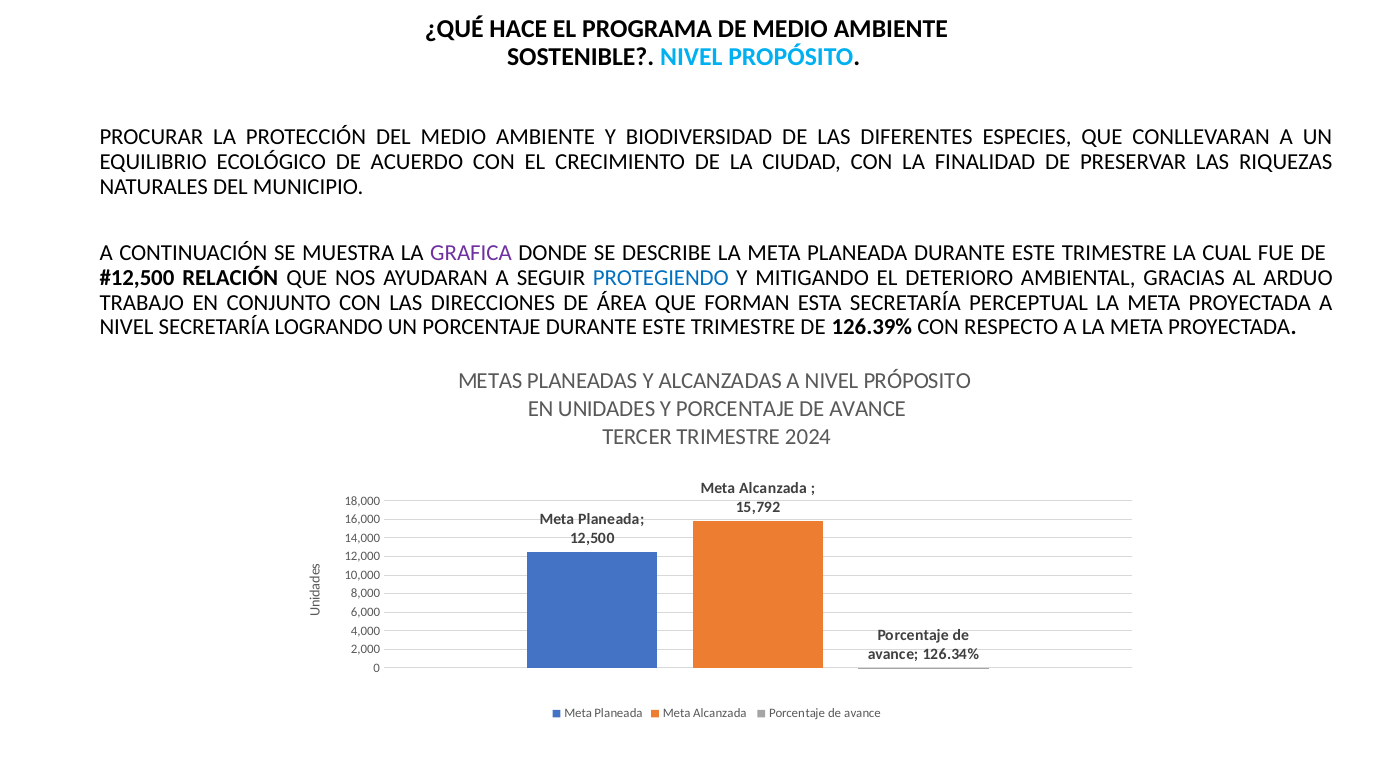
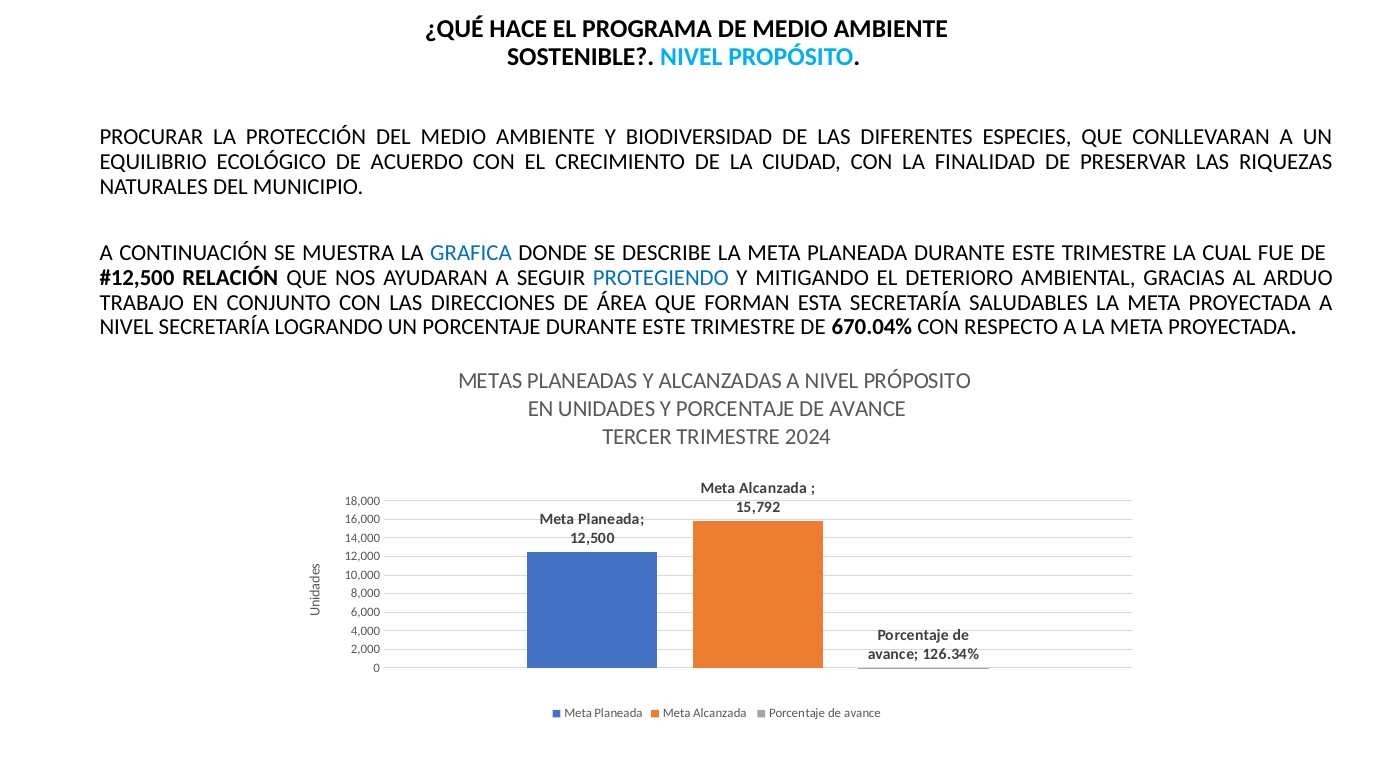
GRAFICA colour: purple -> blue
PERCEPTUAL: PERCEPTUAL -> SALUDABLES
126.39%: 126.39% -> 670.04%
